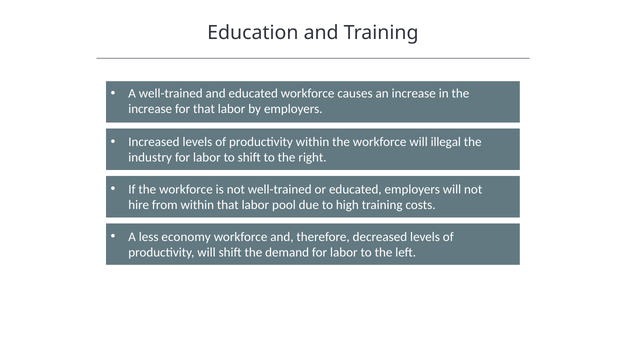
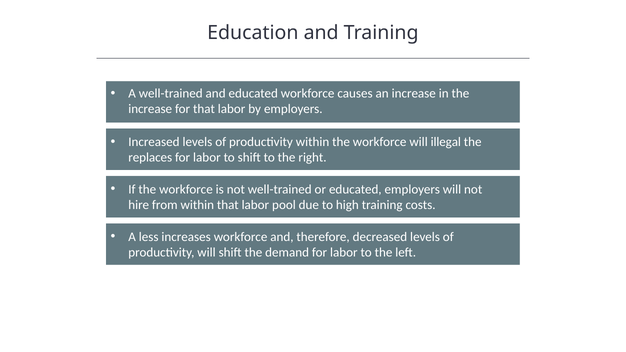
industry: industry -> replaces
economy: economy -> increases
